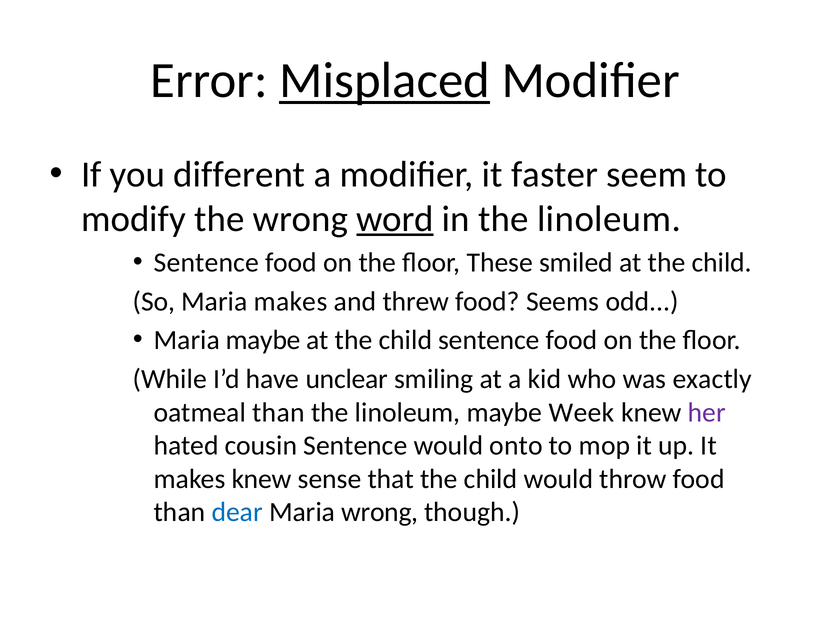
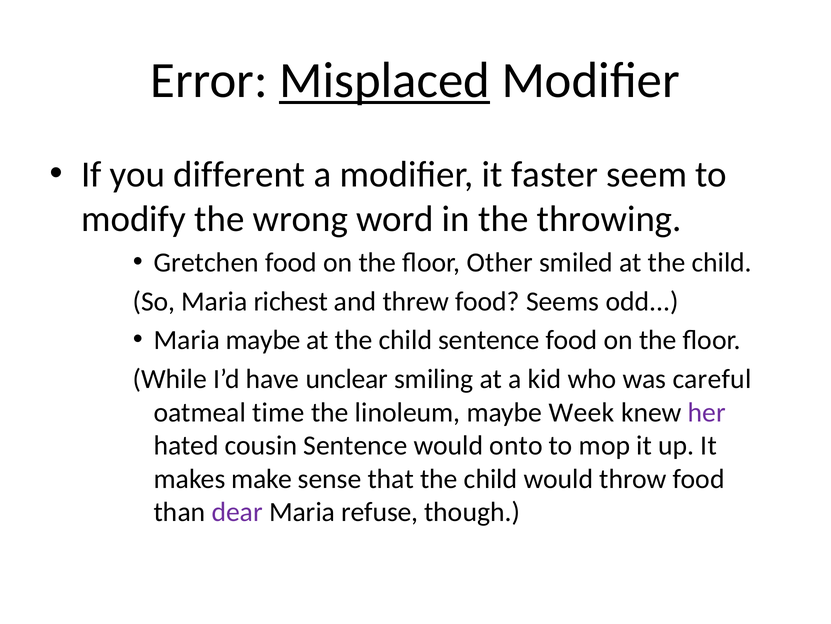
word underline: present -> none
in the linoleum: linoleum -> throwing
Sentence at (206, 262): Sentence -> Gretchen
These: These -> Other
Maria makes: makes -> richest
exactly: exactly -> careful
oatmeal than: than -> time
makes knew: knew -> make
dear colour: blue -> purple
Maria wrong: wrong -> refuse
